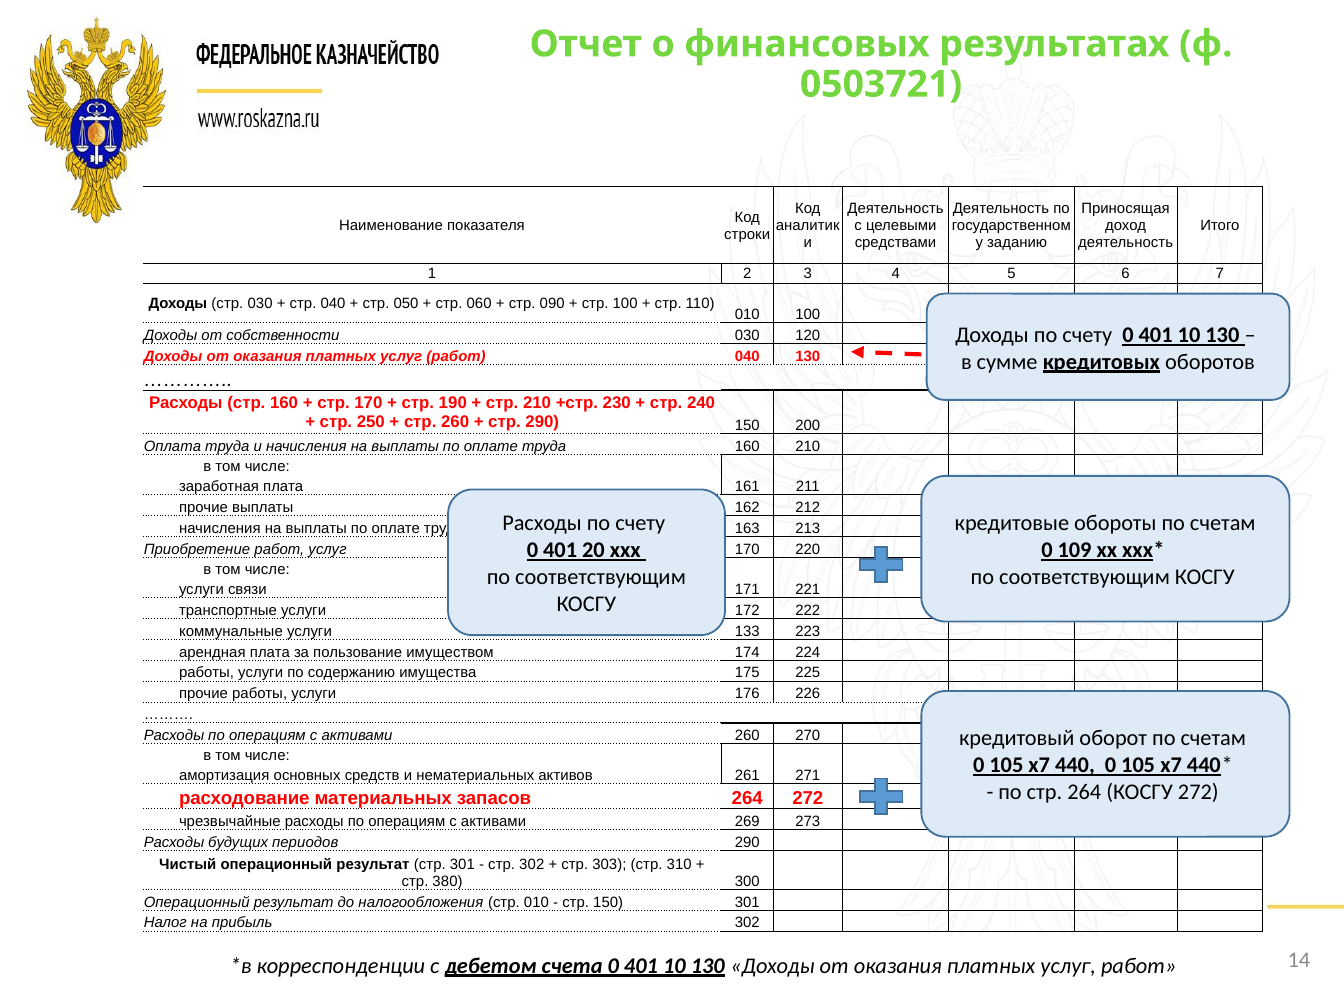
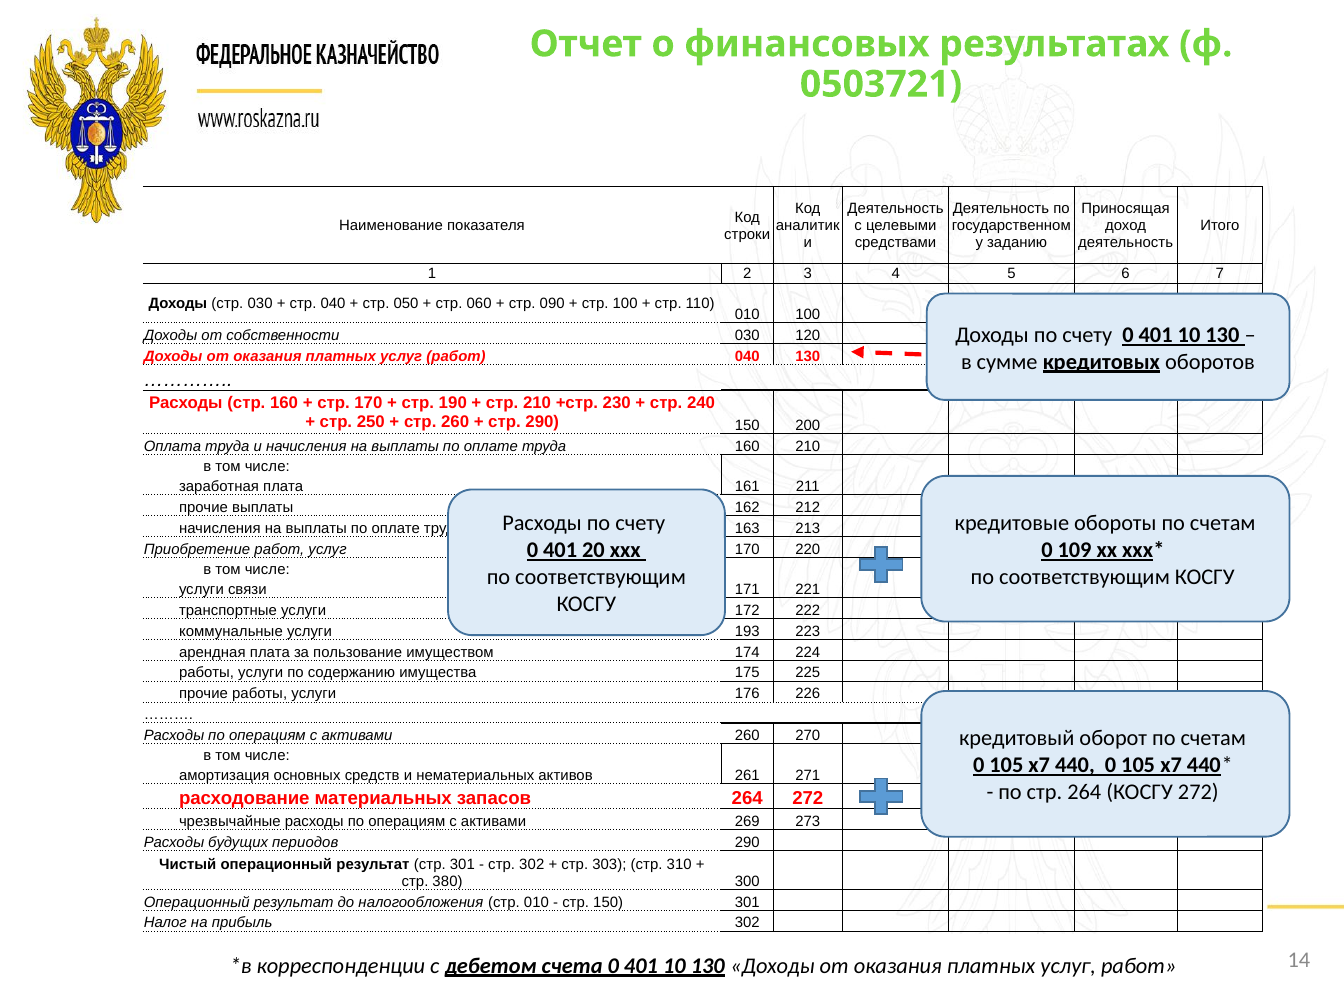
133: 133 -> 193
